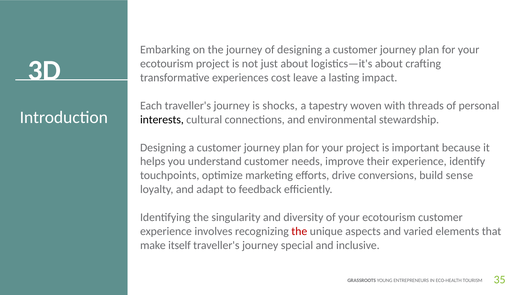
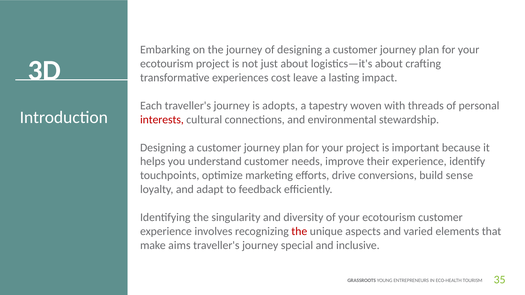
shocks: shocks -> adopts
interests colour: black -> red
itself: itself -> aims
